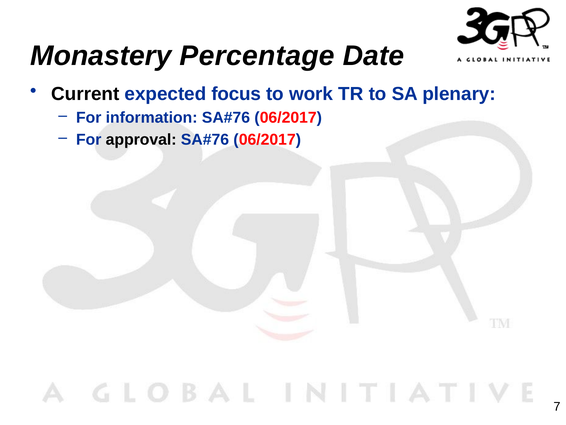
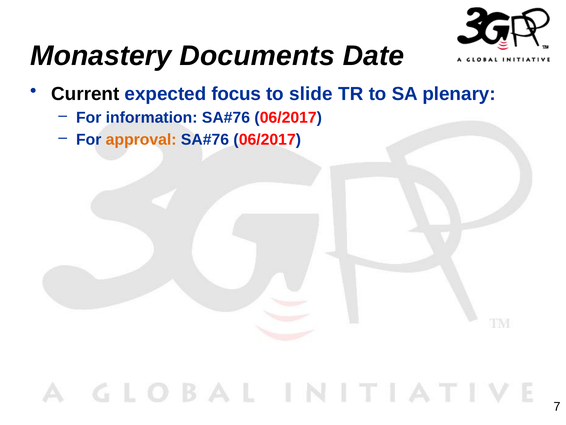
Percentage: Percentage -> Documents
work: work -> slide
approval colour: black -> orange
